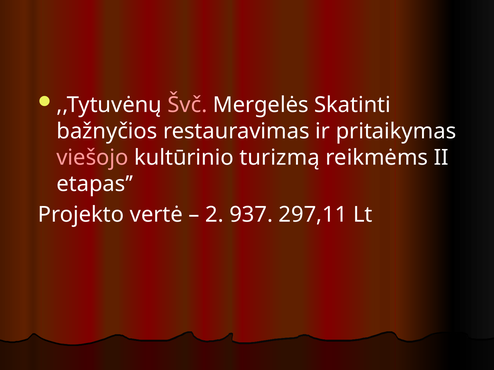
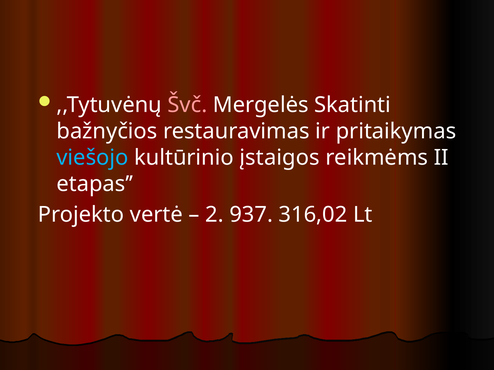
viešojo colour: pink -> light blue
turizmą: turizmą -> įstaigos
297,11: 297,11 -> 316,02
